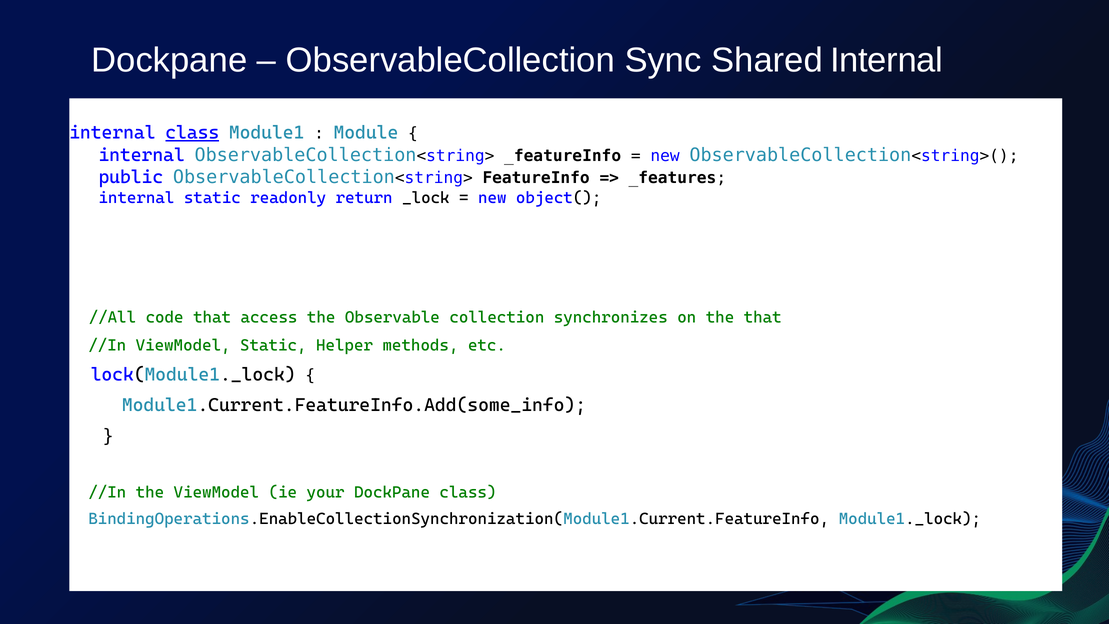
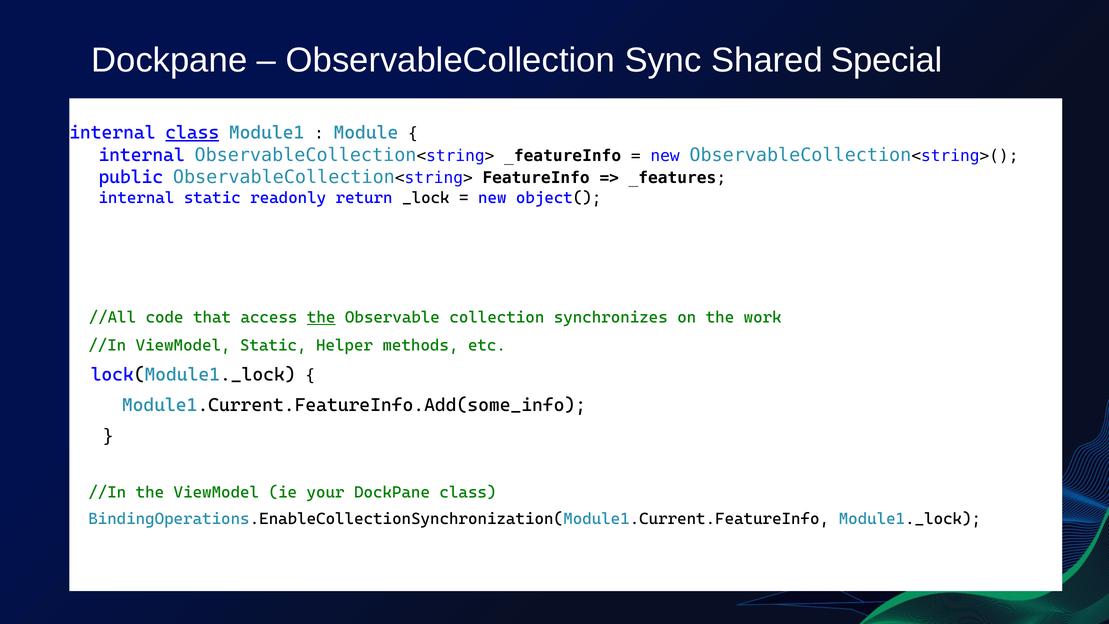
Shared Internal: Internal -> Special
the at (321, 317) underline: none -> present
the that: that -> work
